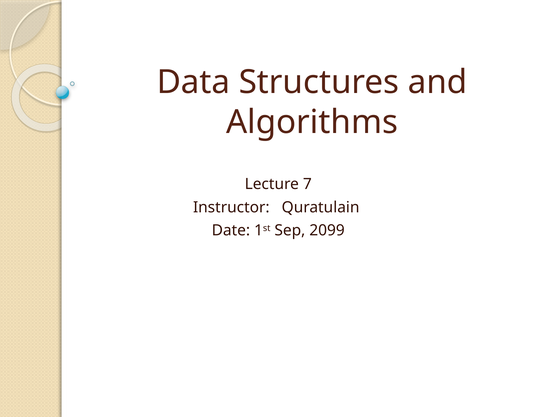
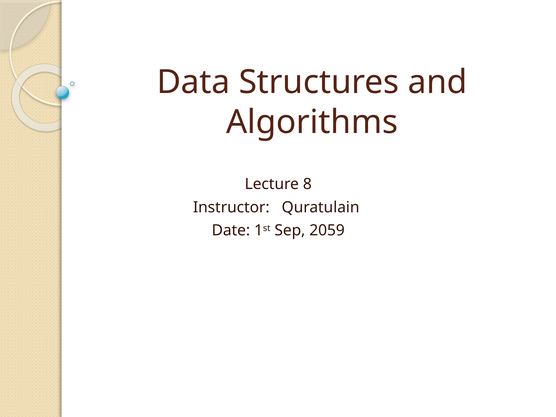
7: 7 -> 8
2099: 2099 -> 2059
